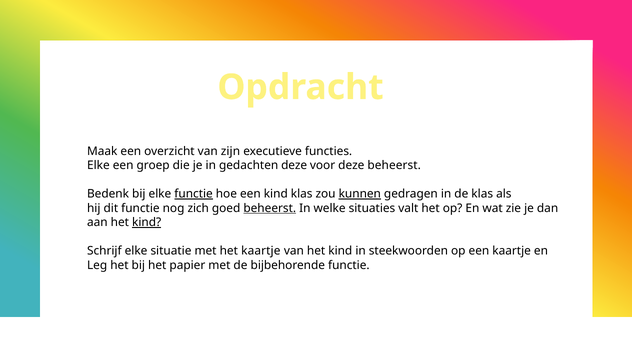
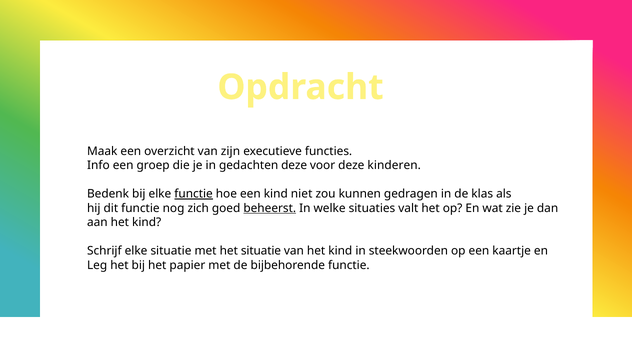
Elke at (98, 165): Elke -> Info
deze beheerst: beheerst -> kinderen
kind klas: klas -> niet
kunnen underline: present -> none
kind at (147, 222) underline: present -> none
het kaartje: kaartje -> situatie
